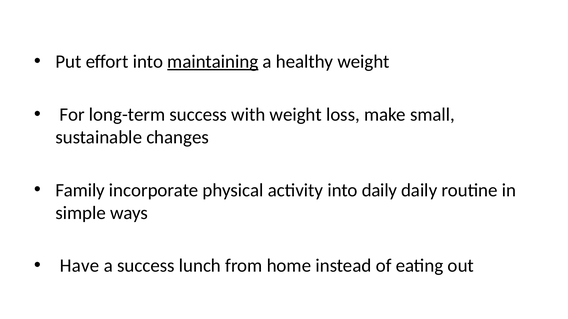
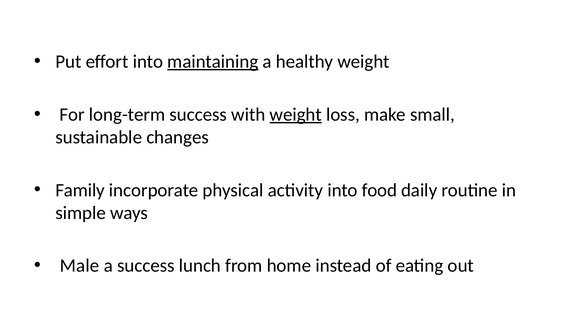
weight at (296, 115) underline: none -> present
into daily: daily -> food
Have: Have -> Male
